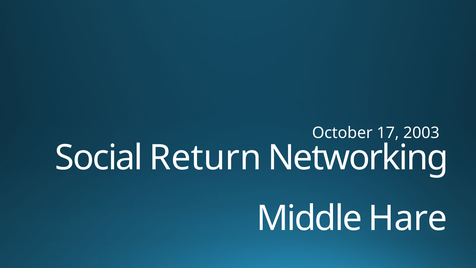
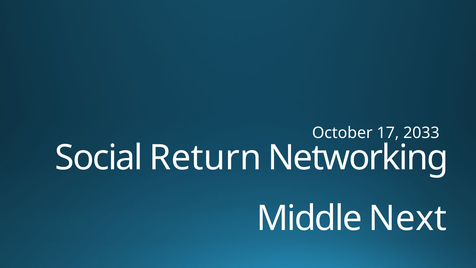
2003: 2003 -> 2033
Hare: Hare -> Next
